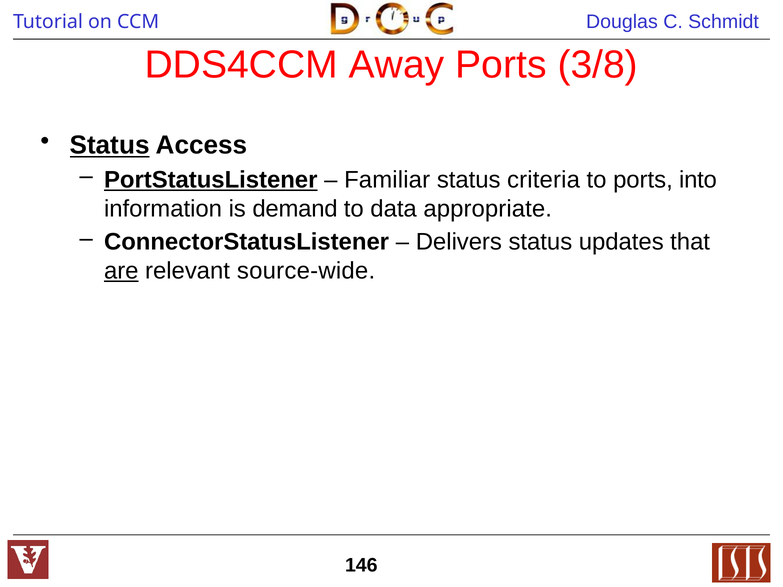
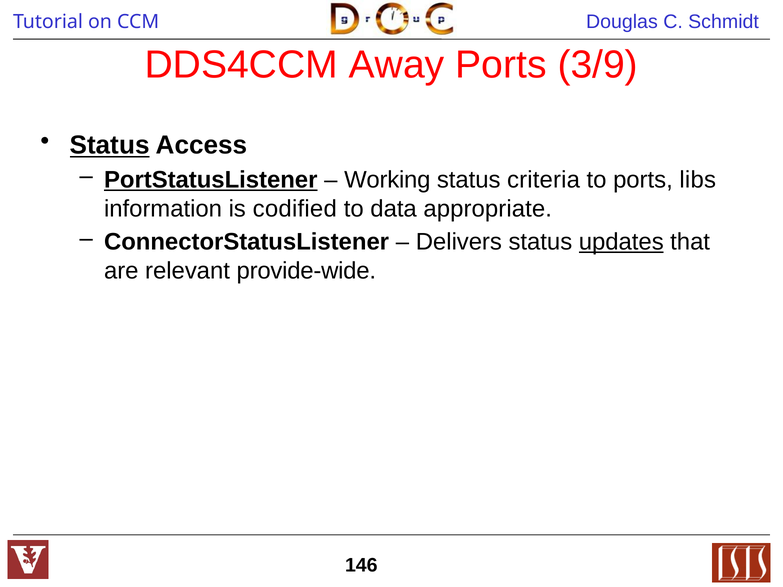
3/8: 3/8 -> 3/9
Familiar: Familiar -> Working
into: into -> libs
demand: demand -> codified
updates underline: none -> present
are underline: present -> none
source-wide: source-wide -> provide-wide
